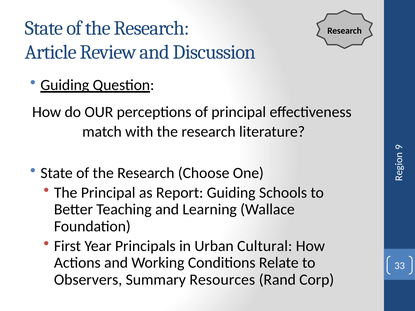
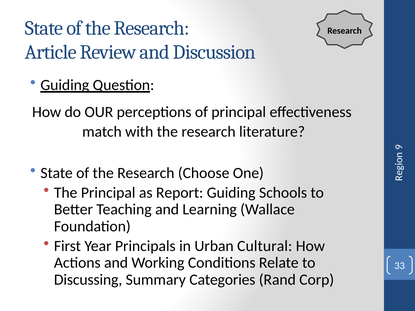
Observers: Observers -> Discussing
Resources: Resources -> Categories
